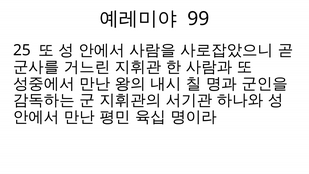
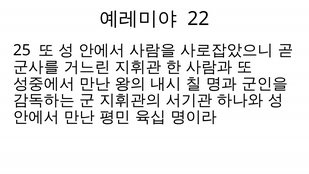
99: 99 -> 22
